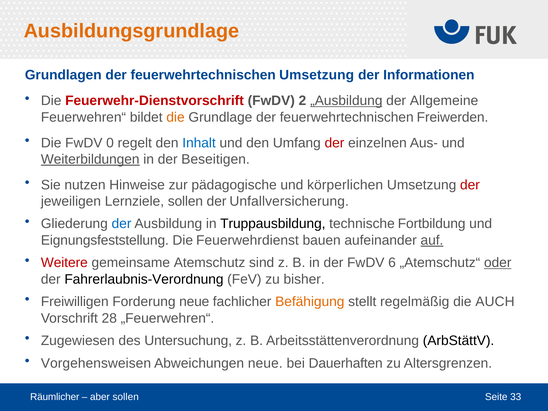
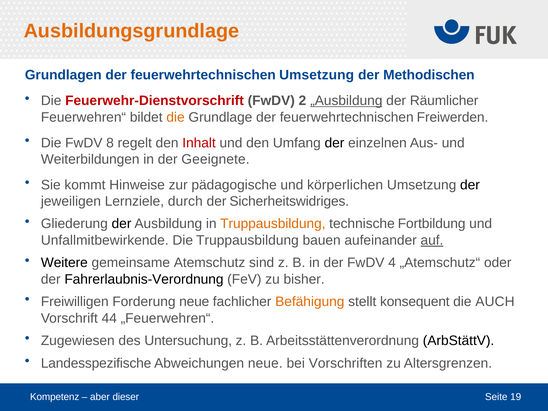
Informationen: Informationen -> Methodischen
Allgemeine: Allgemeine -> Räumlicher
0: 0 -> 8
Inhalt colour: blue -> red
der at (334, 143) colour: red -> black
Weiterbildungen underline: present -> none
Beseitigen: Beseitigen -> Geeignete
nutzen: nutzen -> kommt
der at (470, 185) colour: red -> black
Lernziele sollen: sollen -> durch
Unfallversicherung: Unfallversicherung -> Sicherheitswidriges
der at (122, 224) colour: blue -> black
Truppausbildung at (273, 224) colour: black -> orange
Eignungsfeststellung: Eignungsfeststellung -> Unfallmitbewirkende
Die Feuerwehrdienst: Feuerwehrdienst -> Truppausbildung
Weitere colour: red -> black
6: 6 -> 4
oder underline: present -> none
regelmäßig: regelmäßig -> konsequent
28: 28 -> 44
Vorgehensweisen: Vorgehensweisen -> Landesspezifische
Dauerhaften: Dauerhaften -> Vorschriften
Räumlicher: Räumlicher -> Kompetenz
aber sollen: sollen -> dieser
33: 33 -> 19
